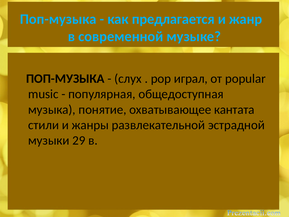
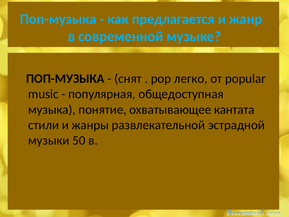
слух: слух -> снят
играл: играл -> легко
29: 29 -> 50
